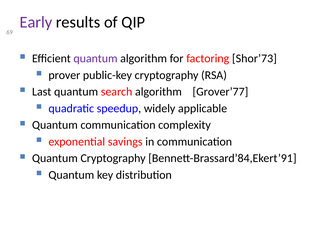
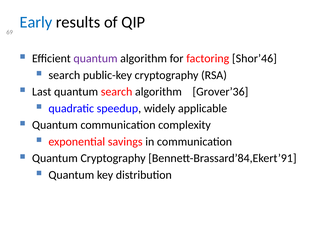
Early colour: purple -> blue
Shor’73: Shor’73 -> Shor’46
prover at (64, 75): prover -> search
Grover’77: Grover’77 -> Grover’36
